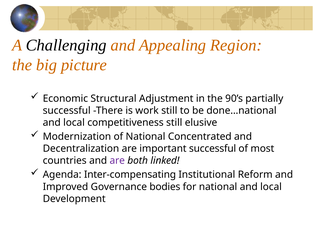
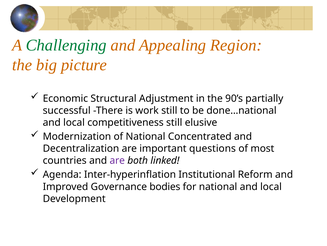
Challenging colour: black -> green
important successful: successful -> questions
Inter-compensating: Inter-compensating -> Inter-hyperinflation
